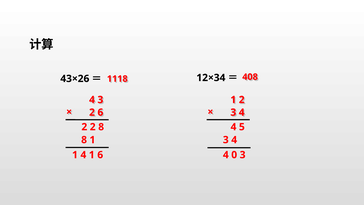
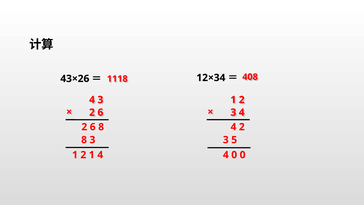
2 at (93, 127): 2 -> 6
5 at (242, 127): 5 -> 2
1 at (92, 140): 1 -> 3
4 at (234, 140): 4 -> 5
4 at (83, 155): 4 -> 2
1 6: 6 -> 4
0 3: 3 -> 0
